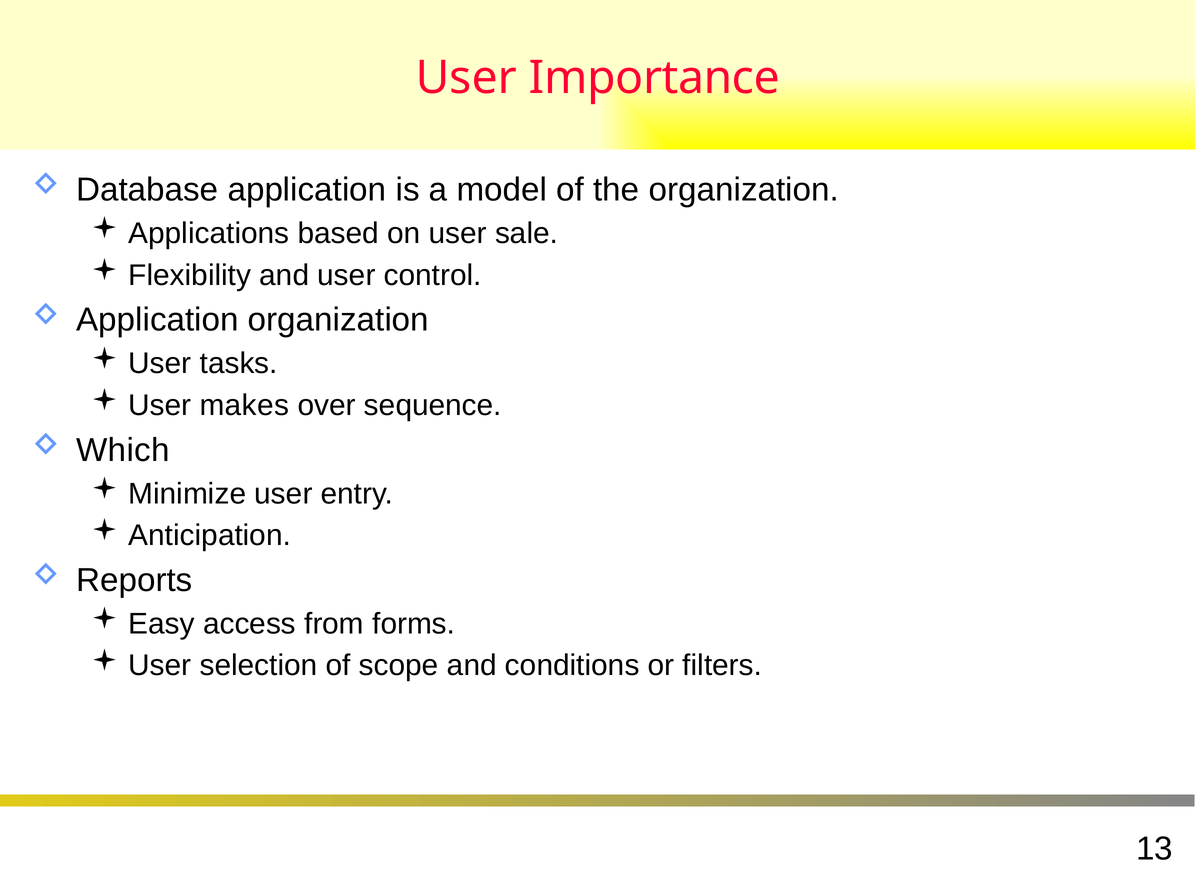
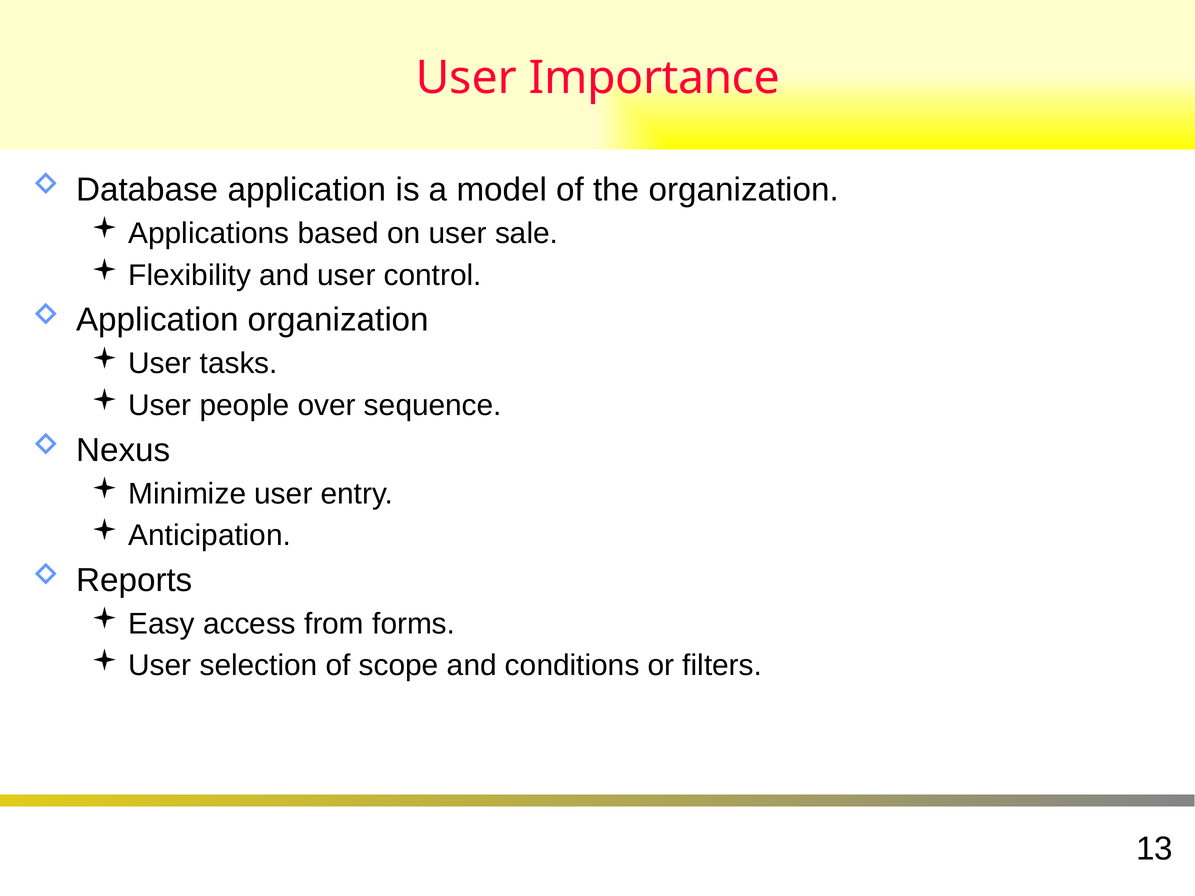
makes: makes -> people
Which: Which -> Nexus
